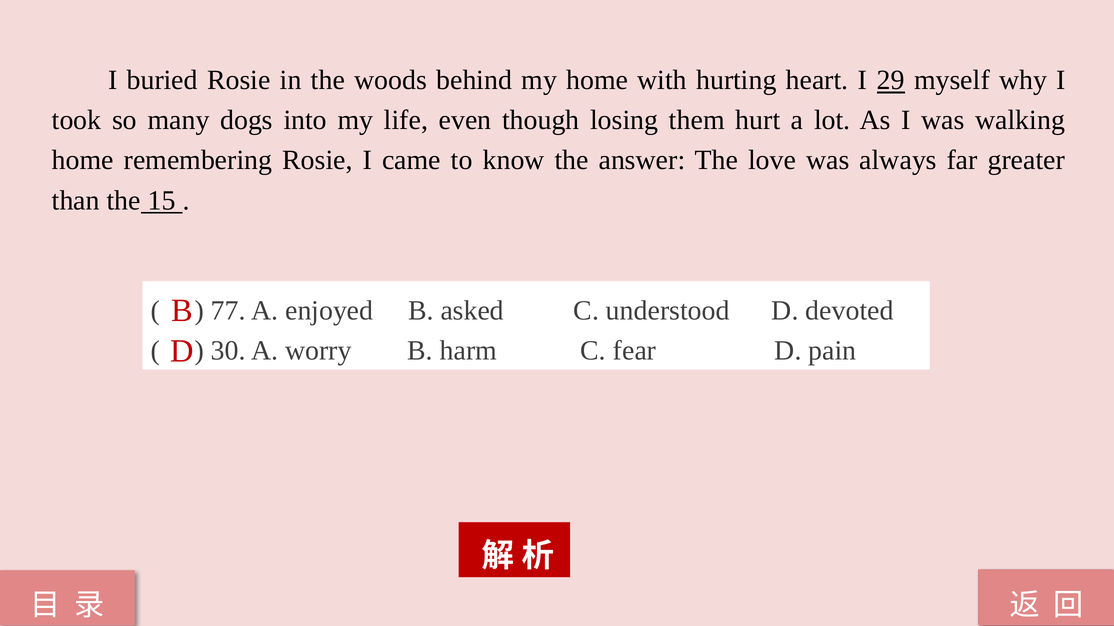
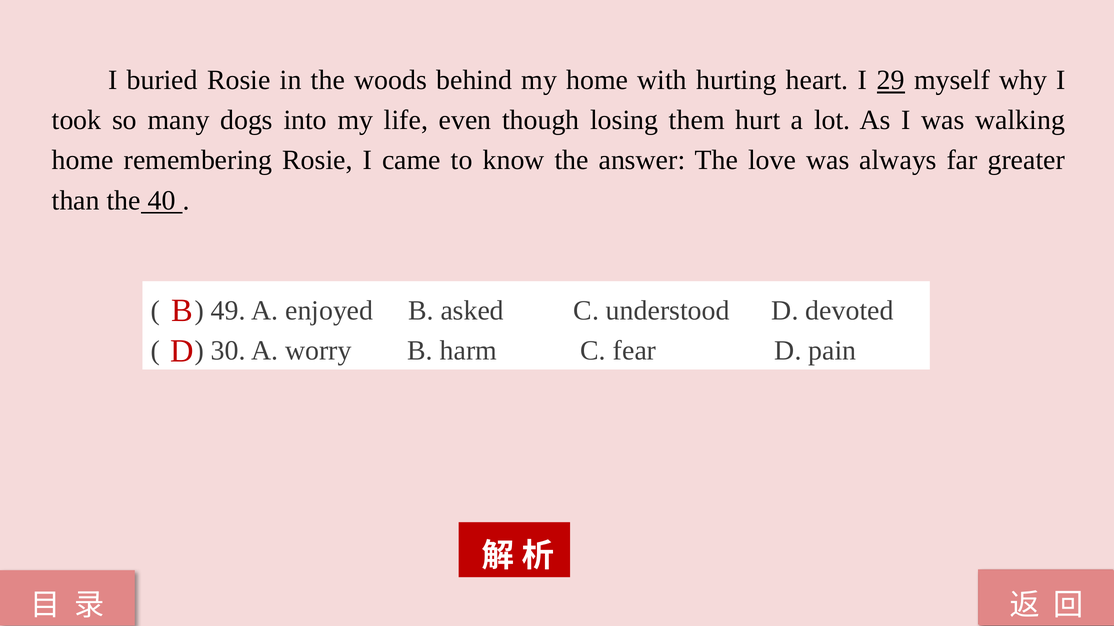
15: 15 -> 40
77: 77 -> 49
